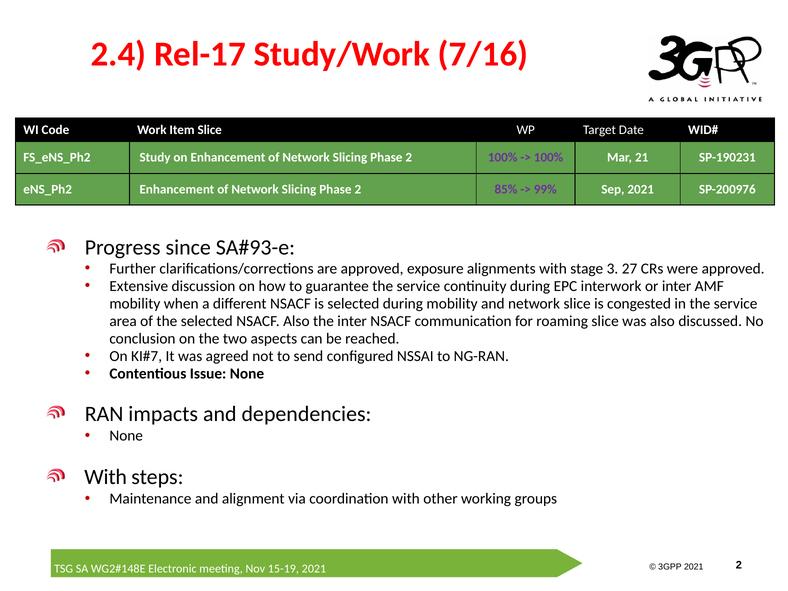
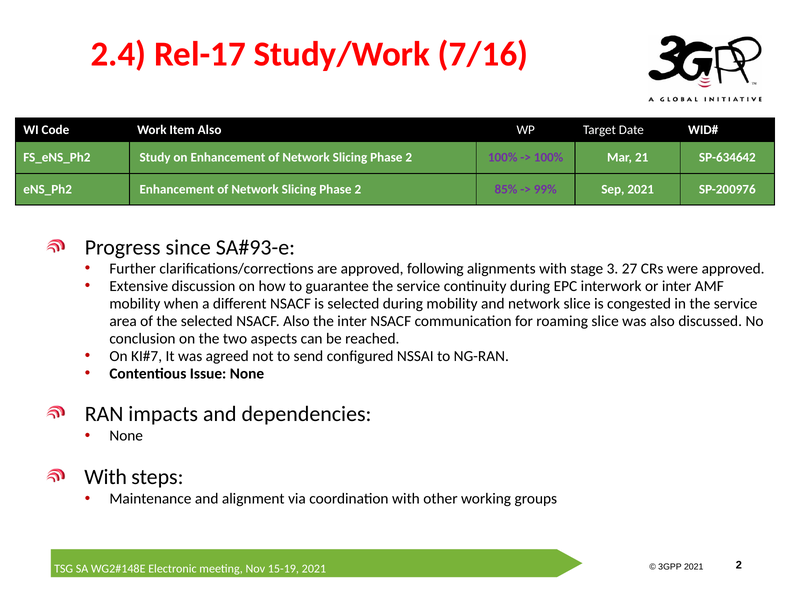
Item Slice: Slice -> Also
SP-190231: SP-190231 -> SP-634642
exposure: exposure -> following
